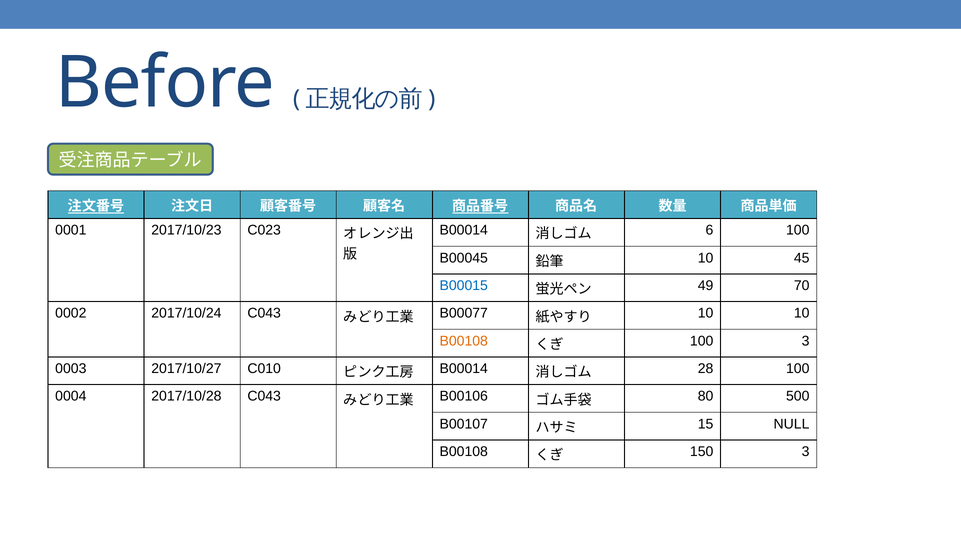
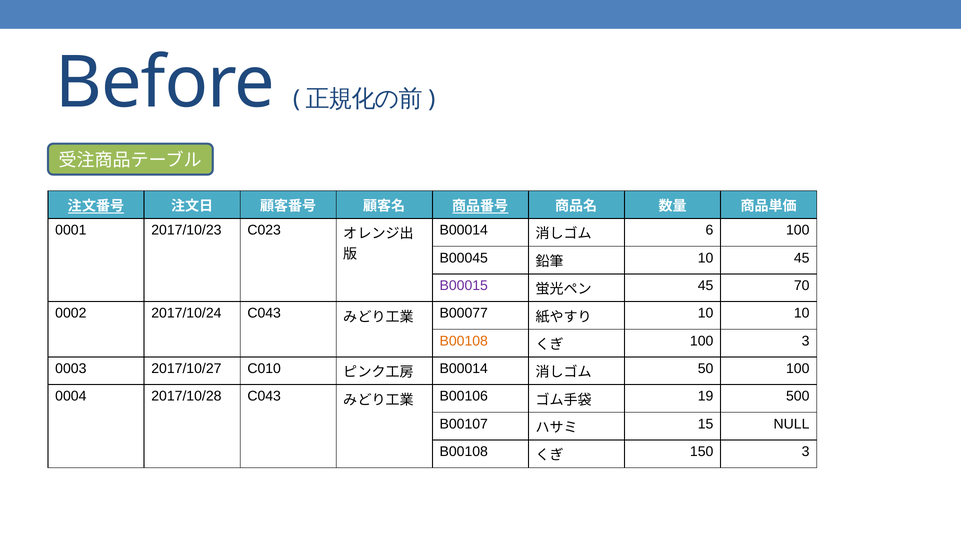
B00015 colour: blue -> purple
49 at (706, 285): 49 -> 45
28: 28 -> 50
80: 80 -> 19
